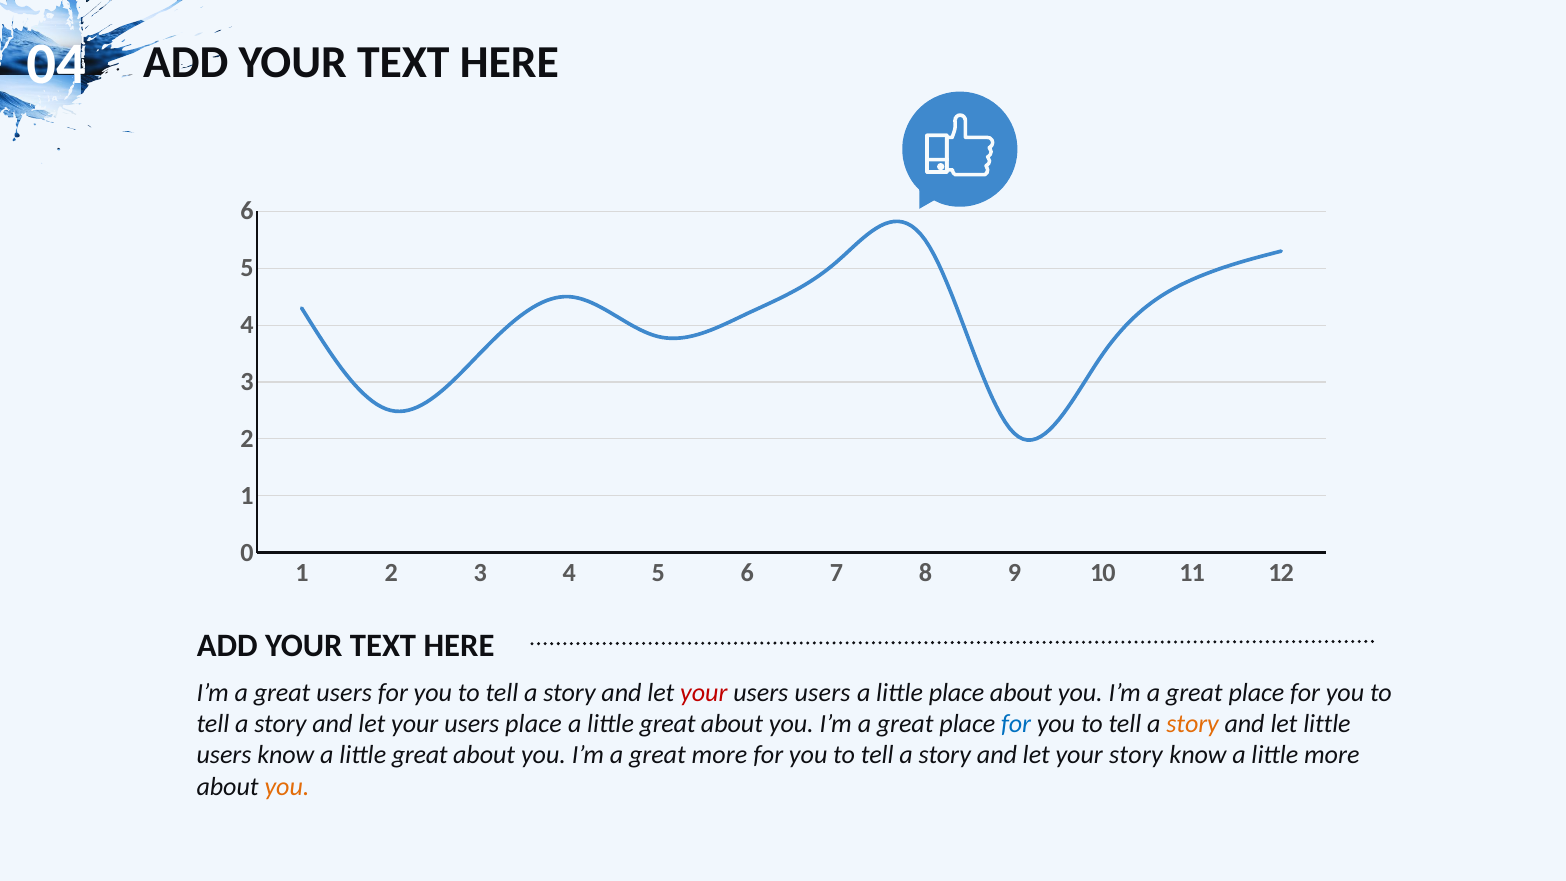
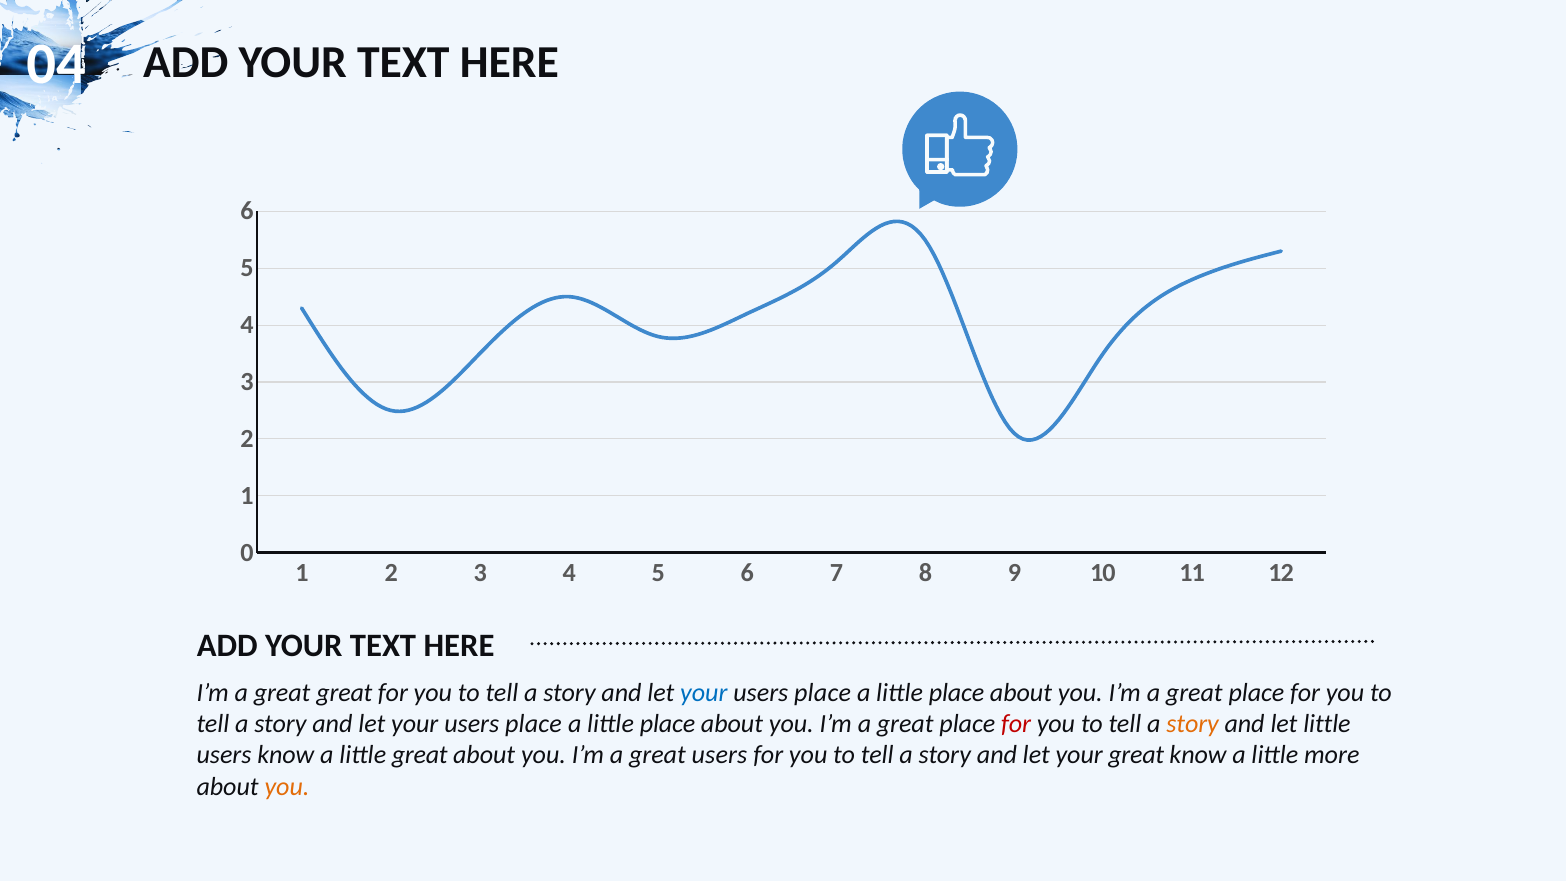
great users: users -> great
your at (704, 693) colour: red -> blue
users at (823, 693): users -> place
great at (668, 724): great -> place
for at (1016, 724) colour: blue -> red
great more: more -> users
your story: story -> great
